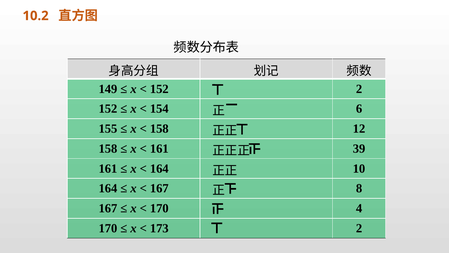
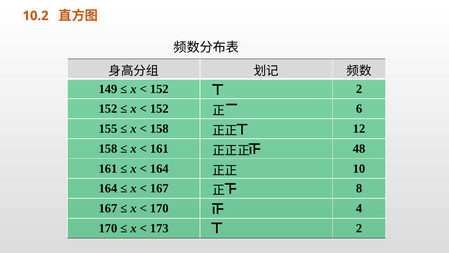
154 at (159, 109): 154 -> 152
39: 39 -> 48
